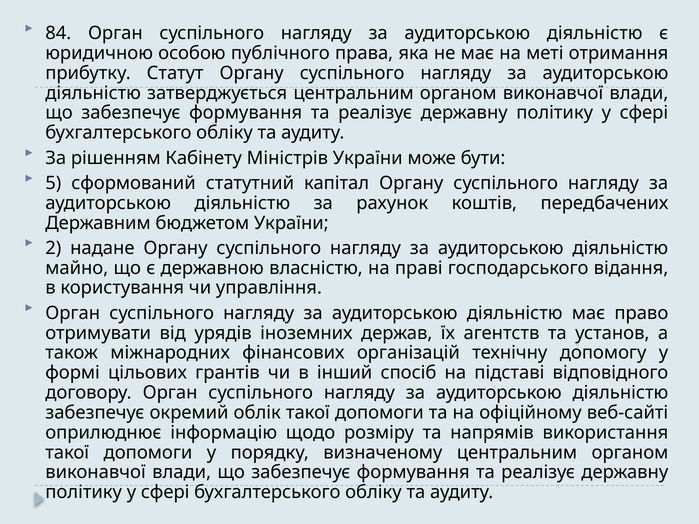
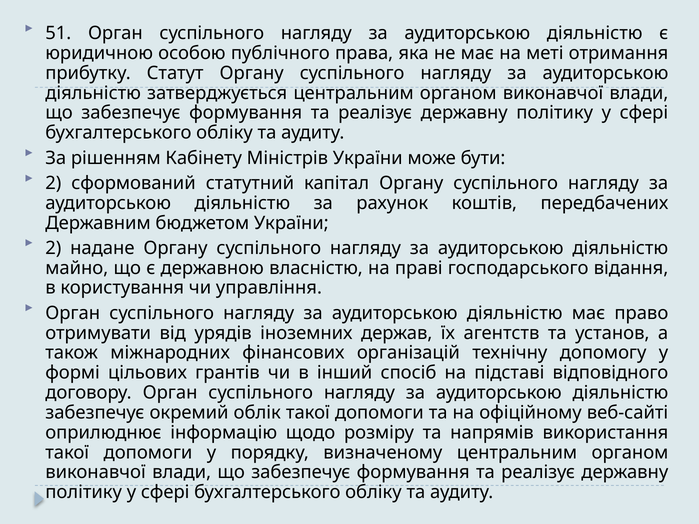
84: 84 -> 51
5 at (53, 183): 5 -> 2
